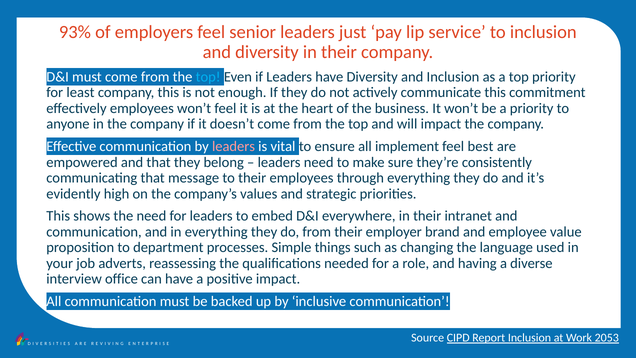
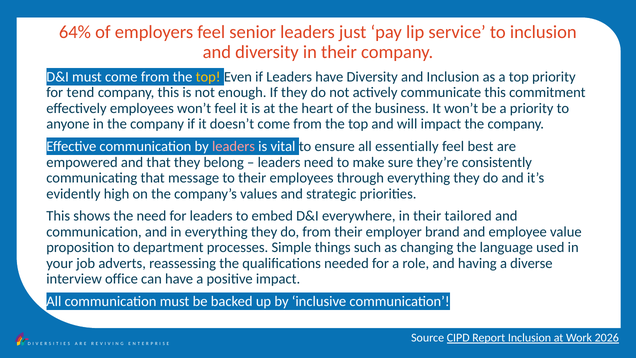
93%: 93% -> 64%
top at (208, 77) colour: light blue -> yellow
least: least -> tend
implement: implement -> essentially
intranet: intranet -> tailored
2053: 2053 -> 2026
